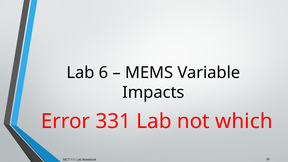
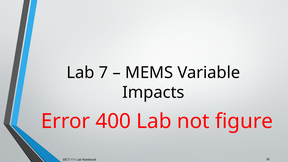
6: 6 -> 7
331: 331 -> 400
which: which -> figure
